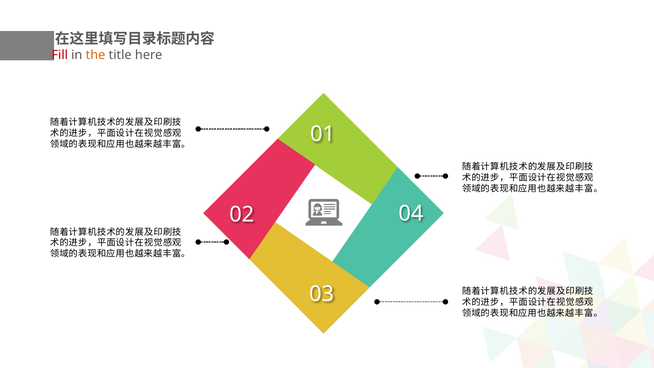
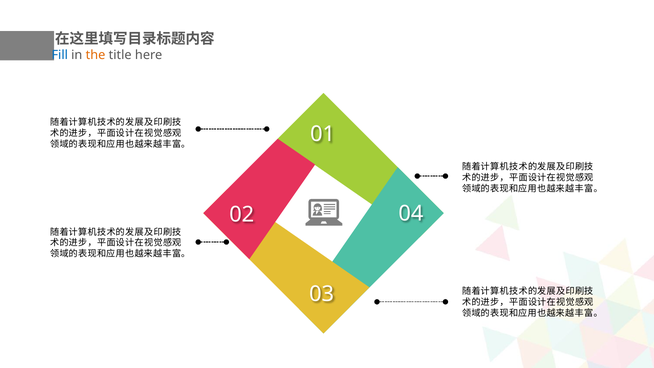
Fill colour: red -> blue
